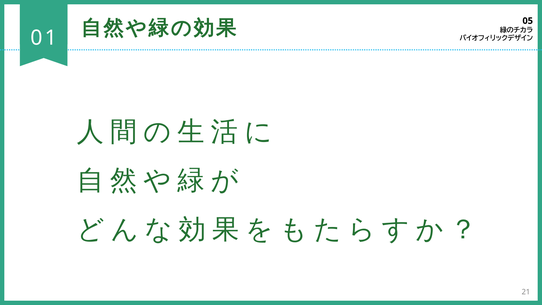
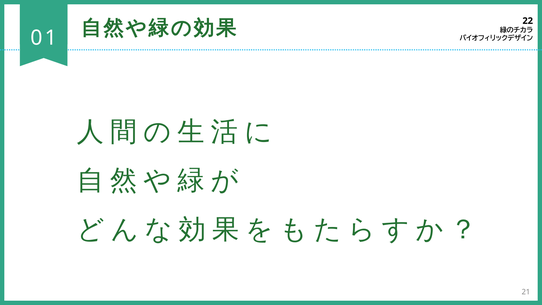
05: 05 -> 22
